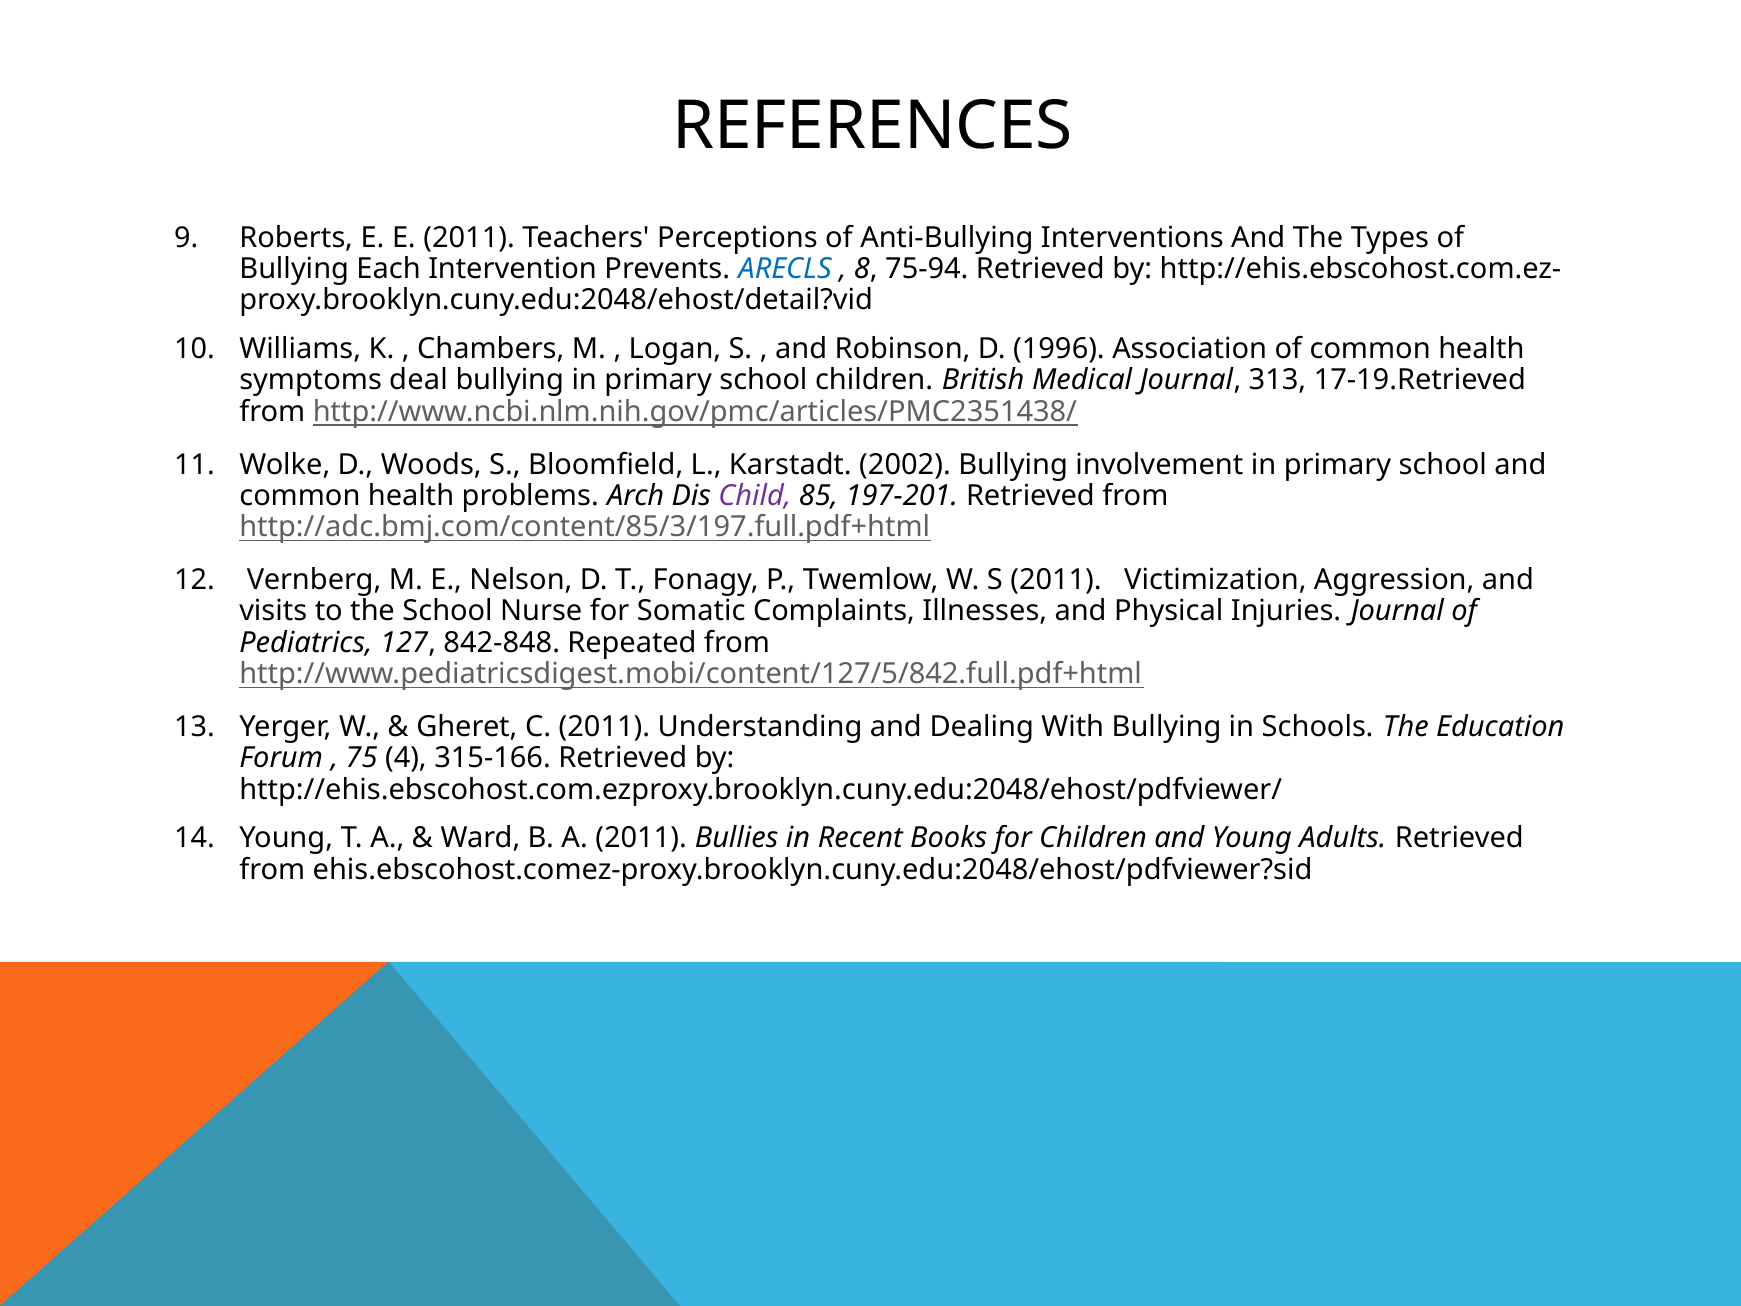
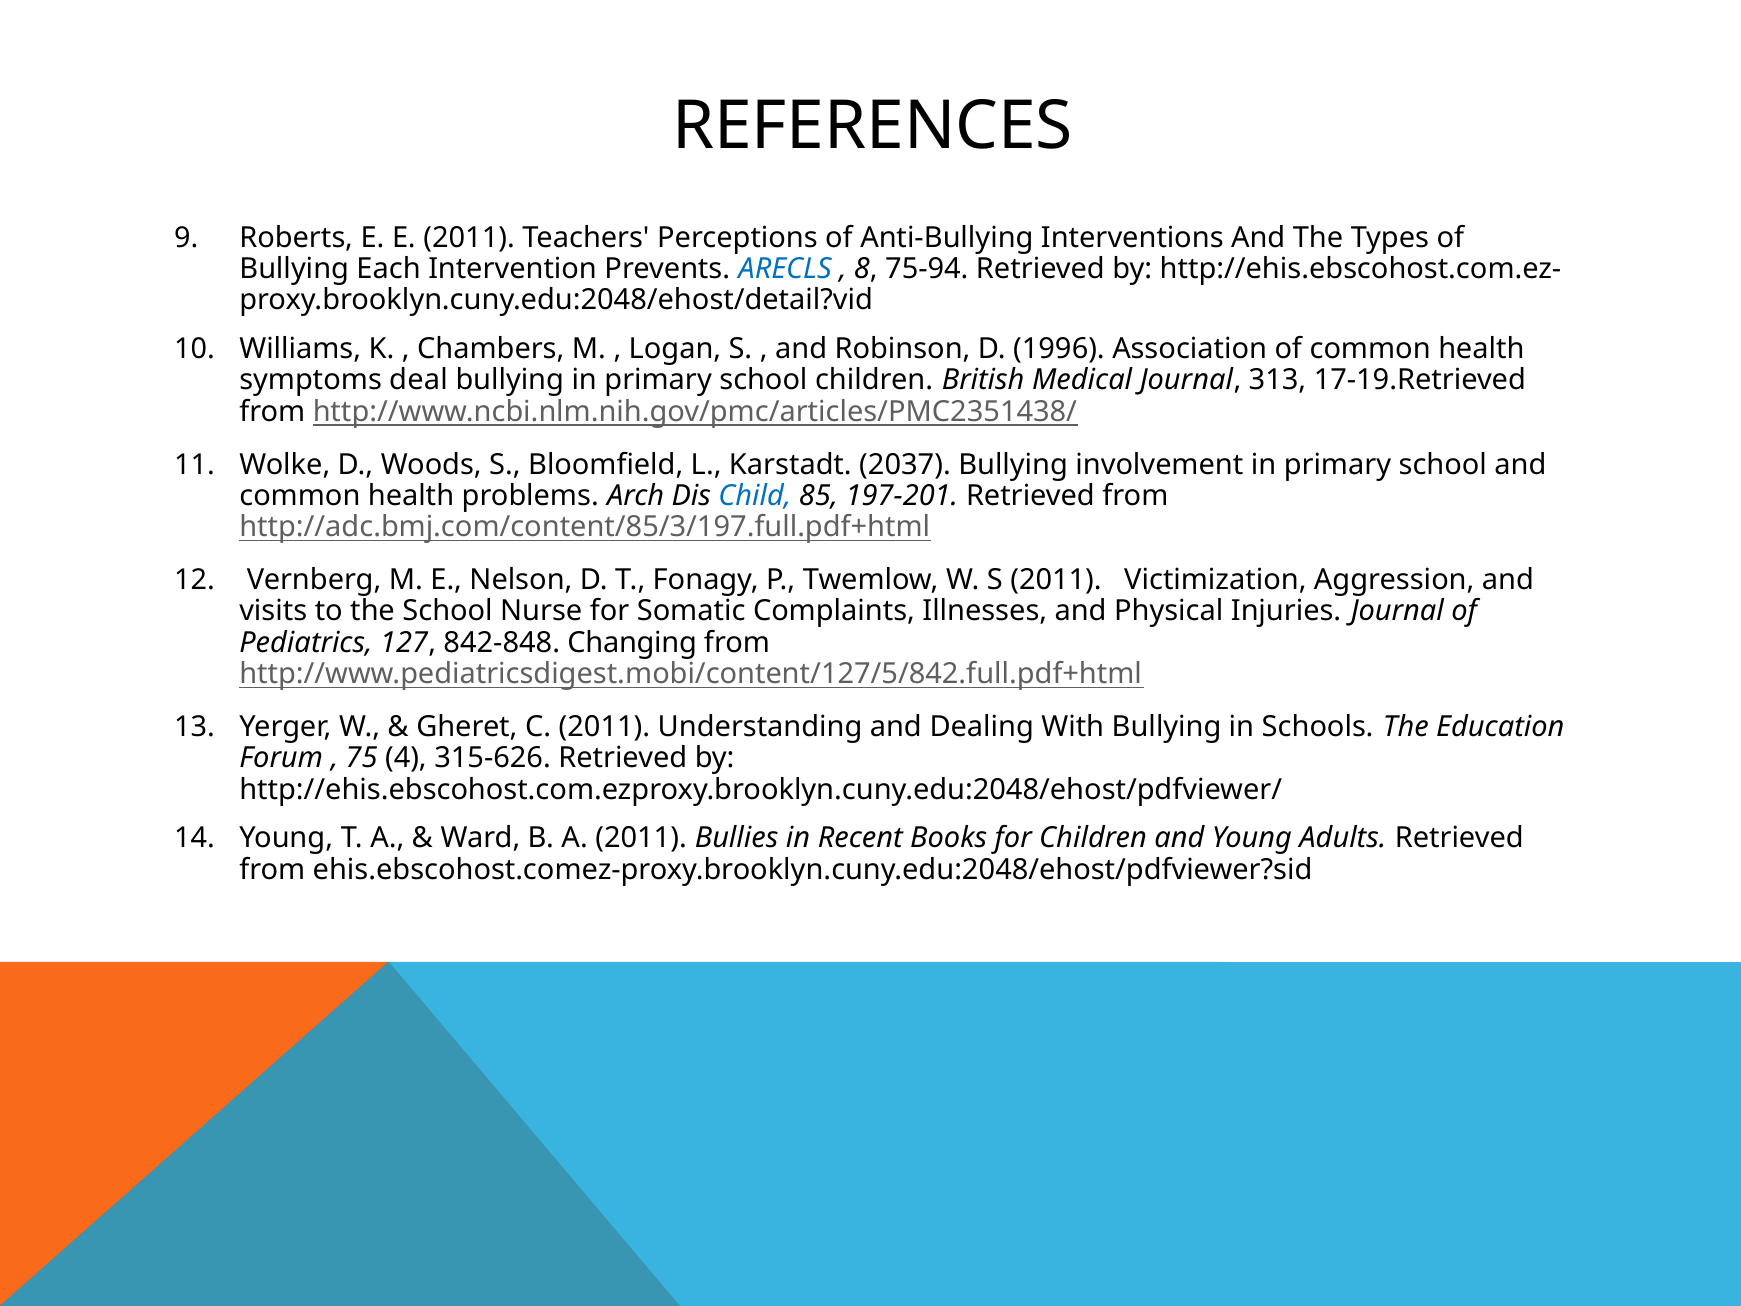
2002: 2002 -> 2037
Child colour: purple -> blue
Repeated: Repeated -> Changing
315-166: 315-166 -> 315-626
